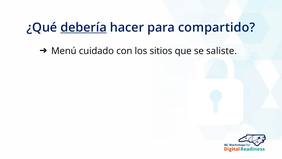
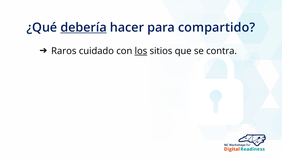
Menú: Menú -> Raros
los underline: none -> present
saliste: saliste -> contra
